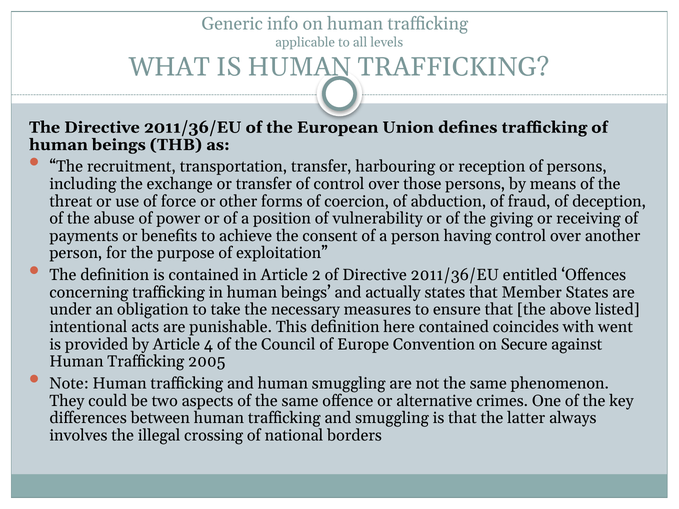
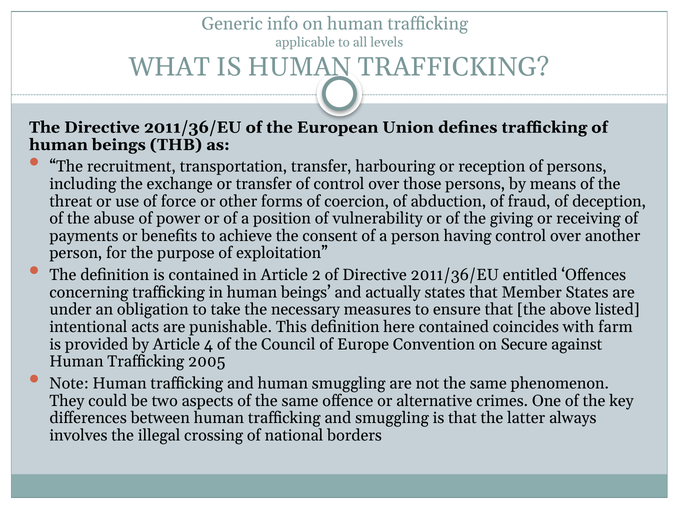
went: went -> farm
